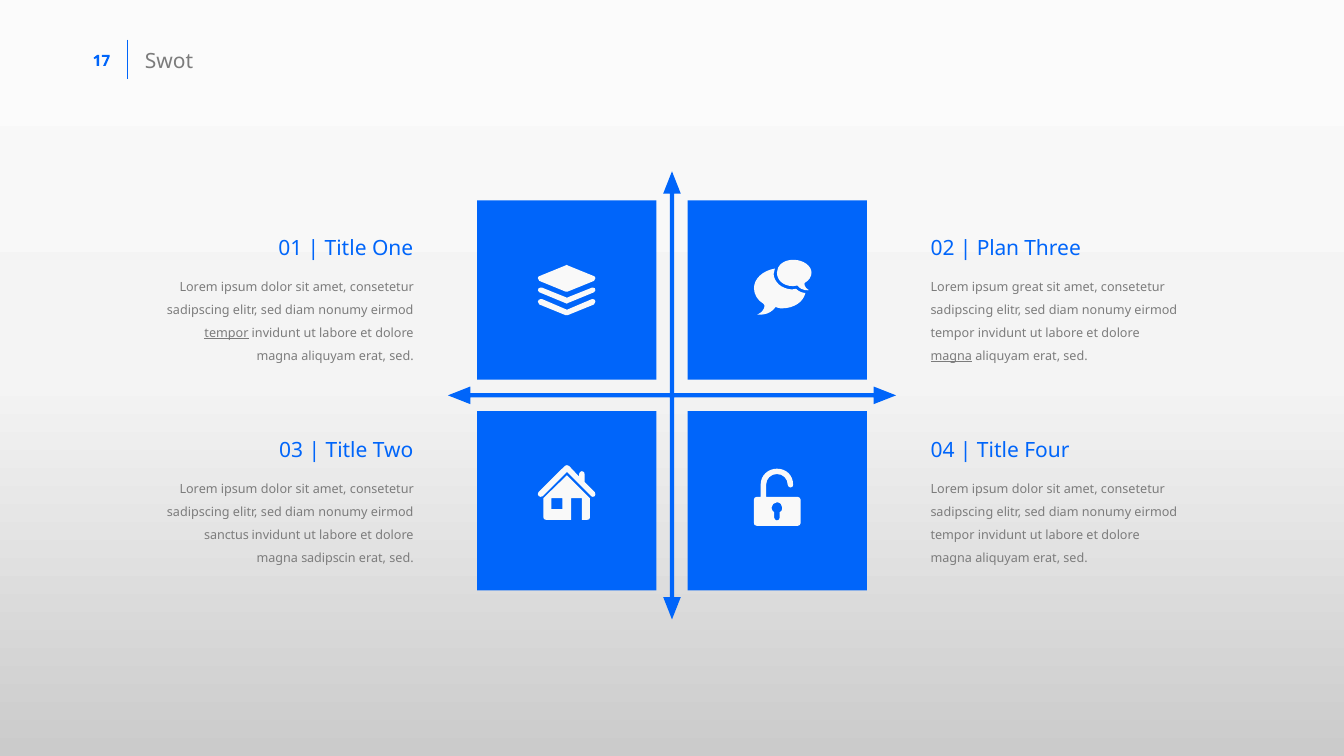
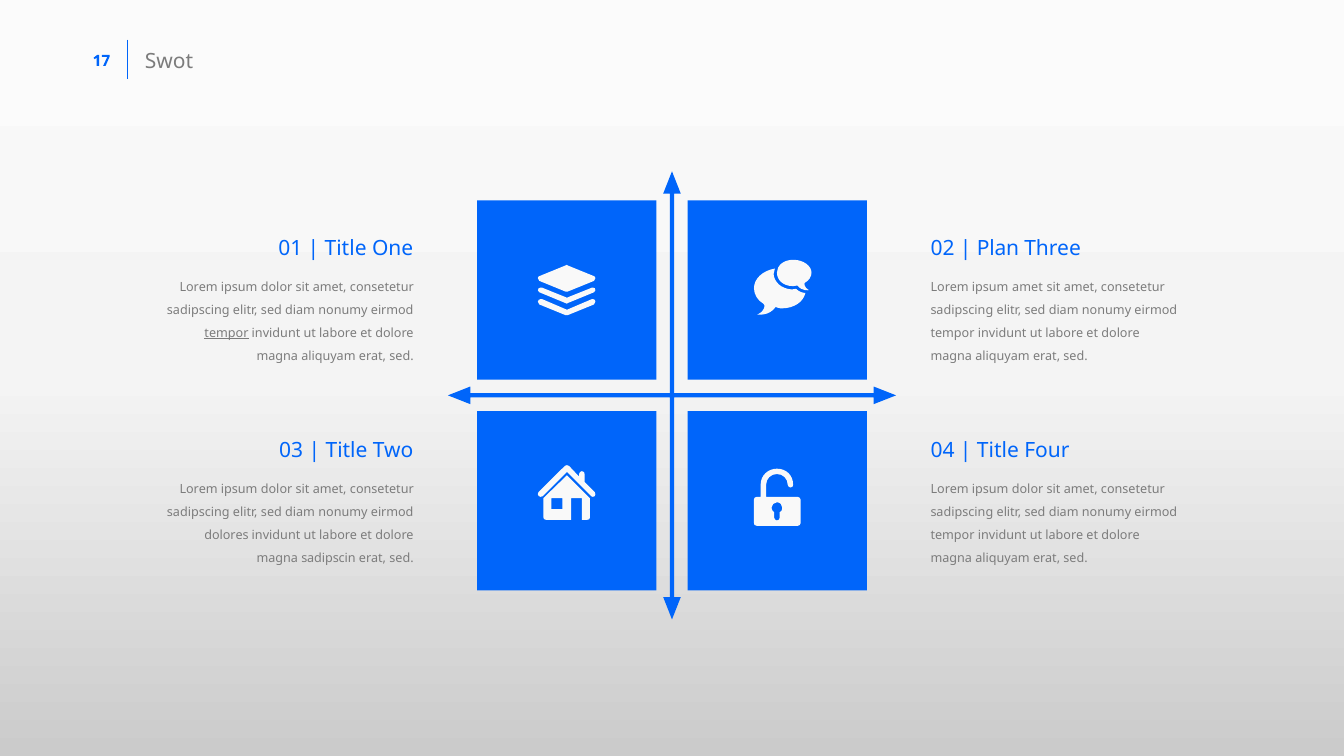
ipsum great: great -> amet
magna at (951, 356) underline: present -> none
sanctus: sanctus -> dolores
